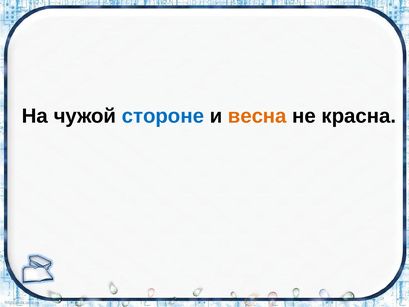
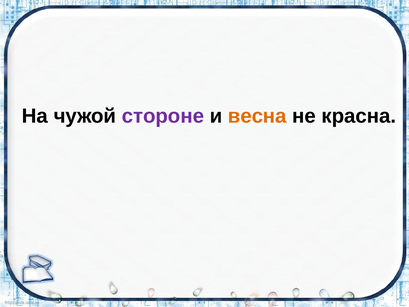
стороне colour: blue -> purple
